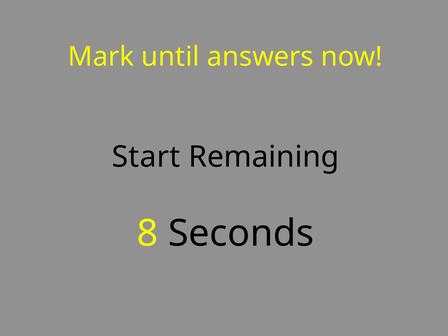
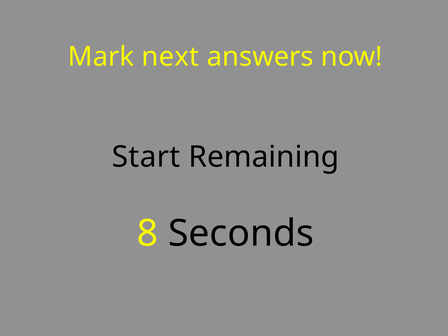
until: until -> next
